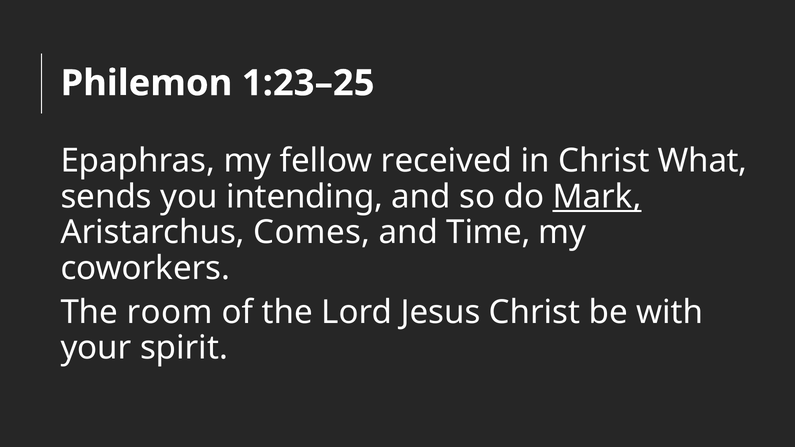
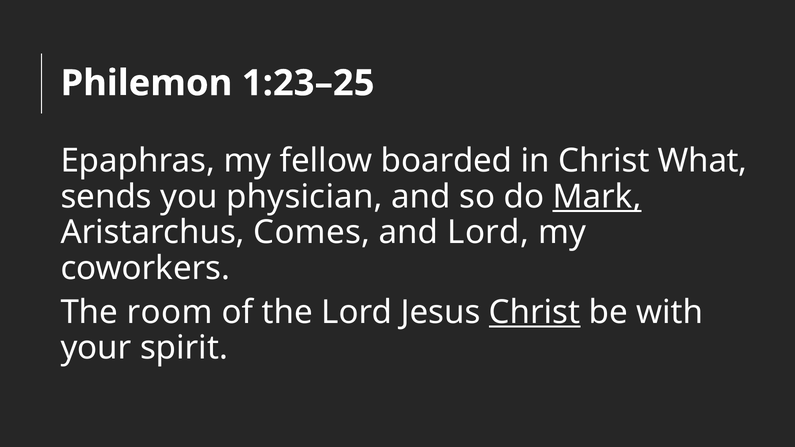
received: received -> boarded
intending: intending -> physician
and Time: Time -> Lord
Christ at (535, 312) underline: none -> present
